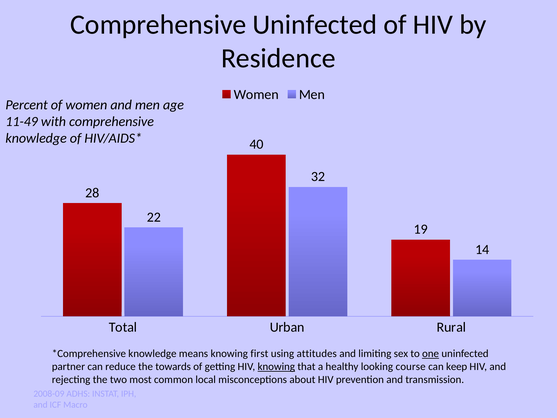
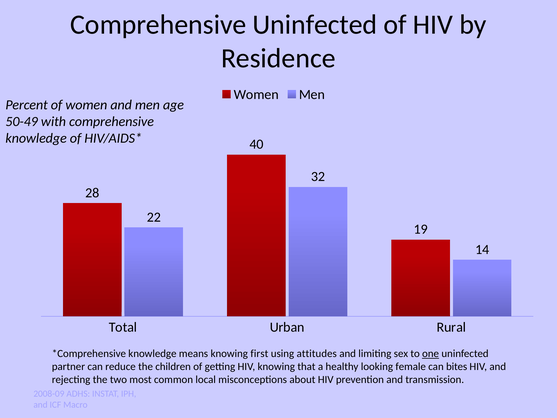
11-49: 11-49 -> 50-49
towards: towards -> children
knowing at (276, 366) underline: present -> none
course: course -> female
keep: keep -> bites
